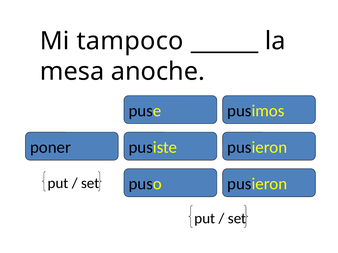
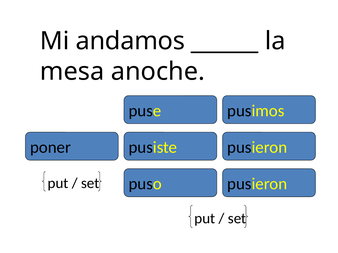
tampoco: tampoco -> andamos
